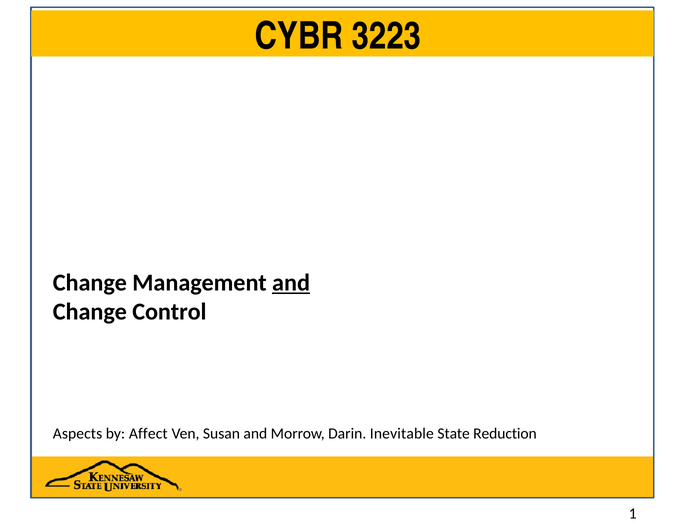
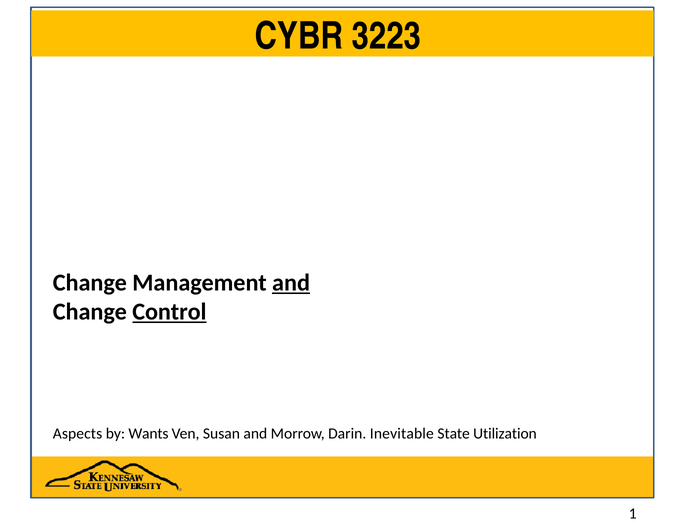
Control underline: none -> present
Affect: Affect -> Wants
Reduction: Reduction -> Utilization
